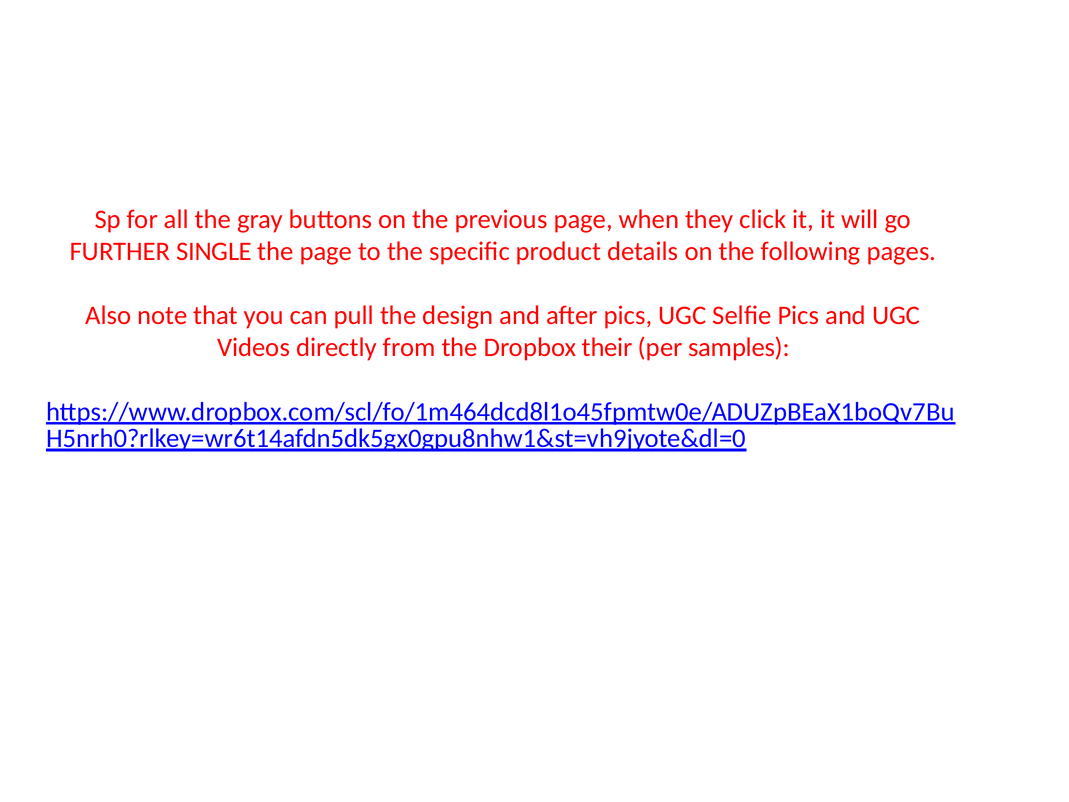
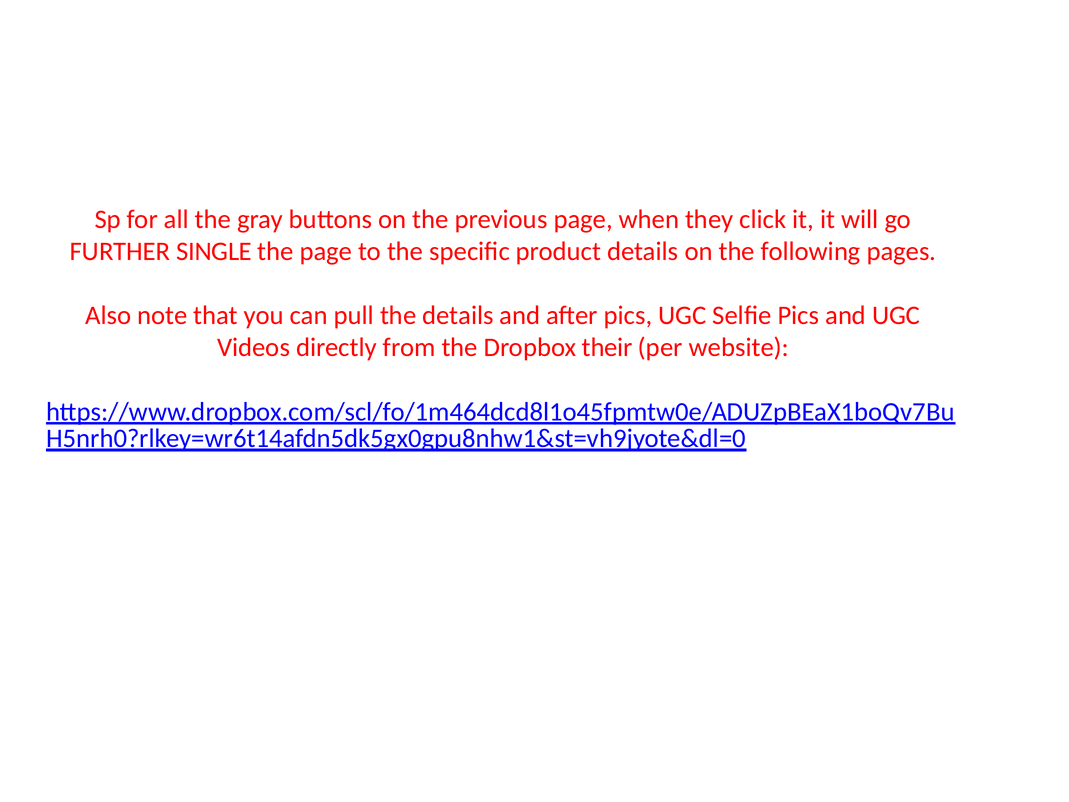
the design: design -> details
samples: samples -> website
